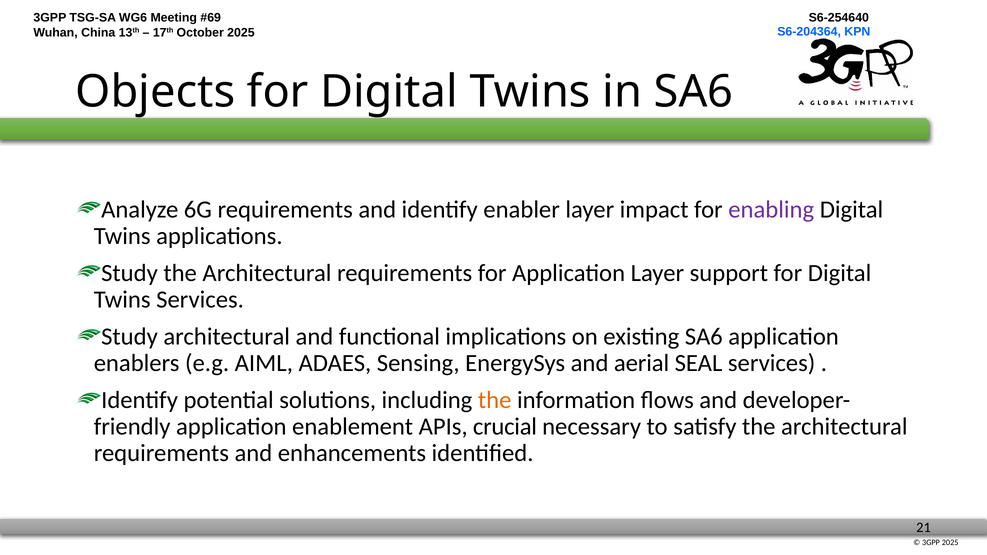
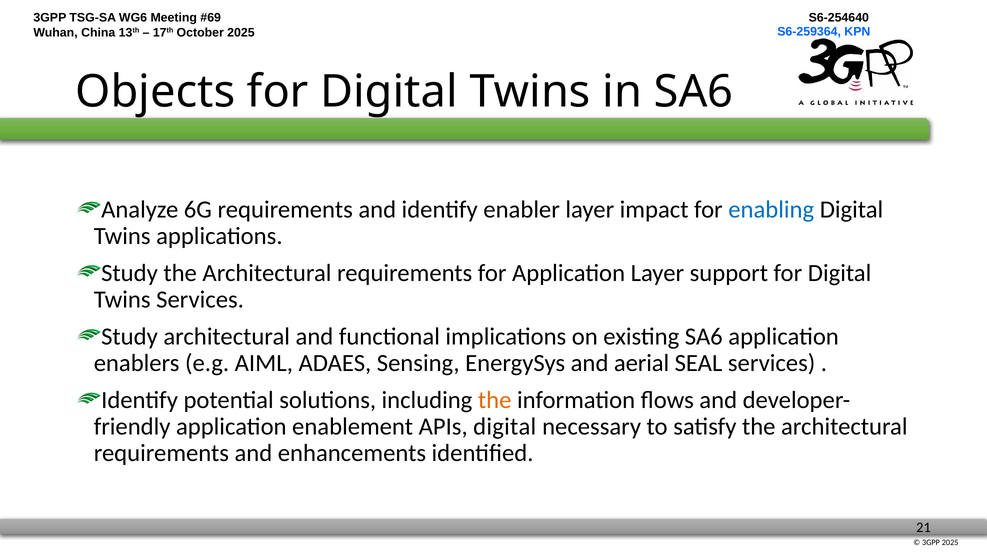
S6-204364: S6-204364 -> S6-259364
enabling colour: purple -> blue
APIs crucial: crucial -> digital
